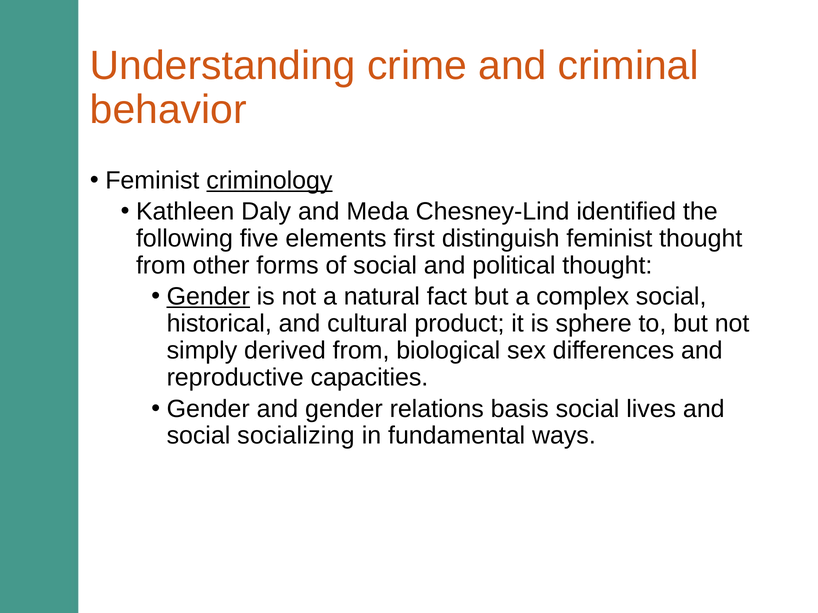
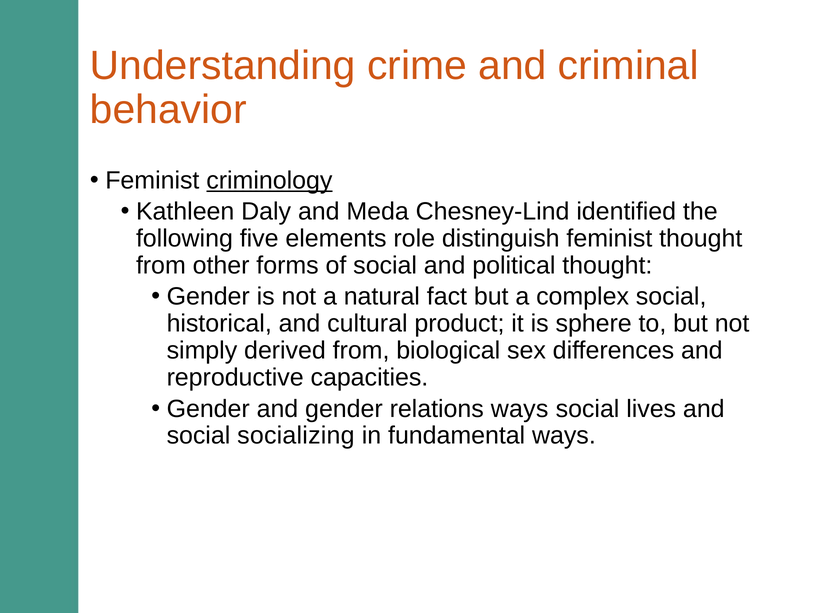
first: first -> role
Gender at (208, 297) underline: present -> none
relations basis: basis -> ways
